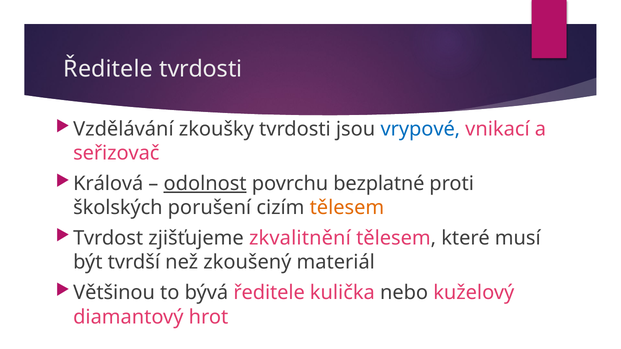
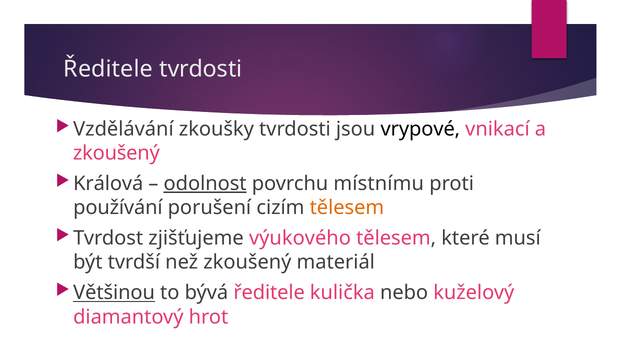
vrypové colour: blue -> black
seřizovač at (116, 153): seřizovač -> zkoušený
bezplatné: bezplatné -> místnímu
školských: školských -> používání
zkvalitnění: zkvalitnění -> výukového
Většinou underline: none -> present
